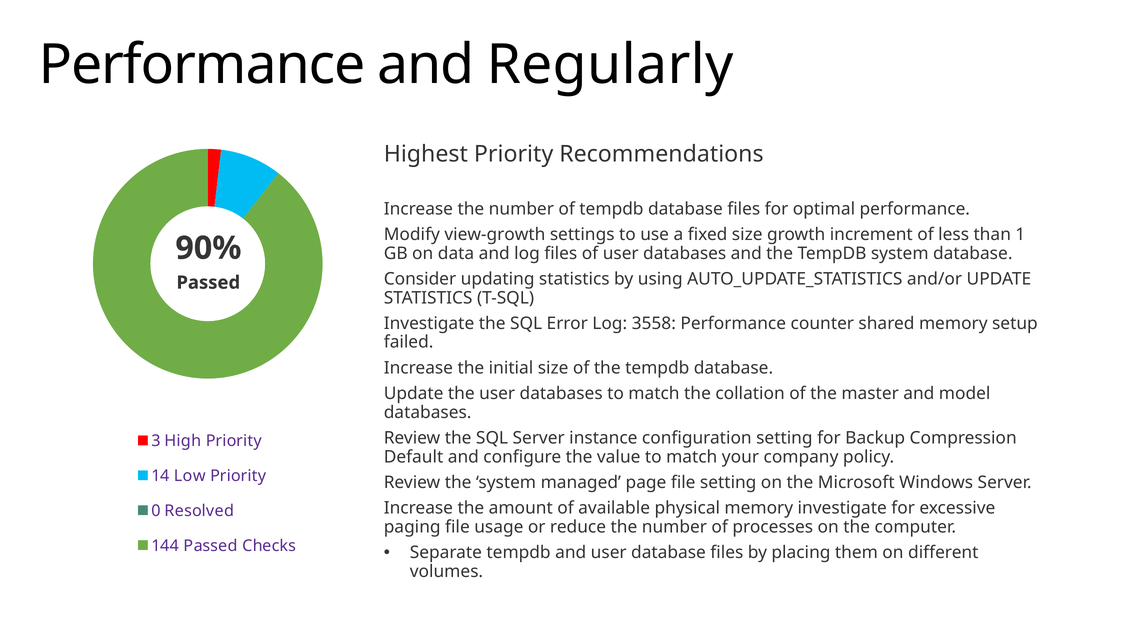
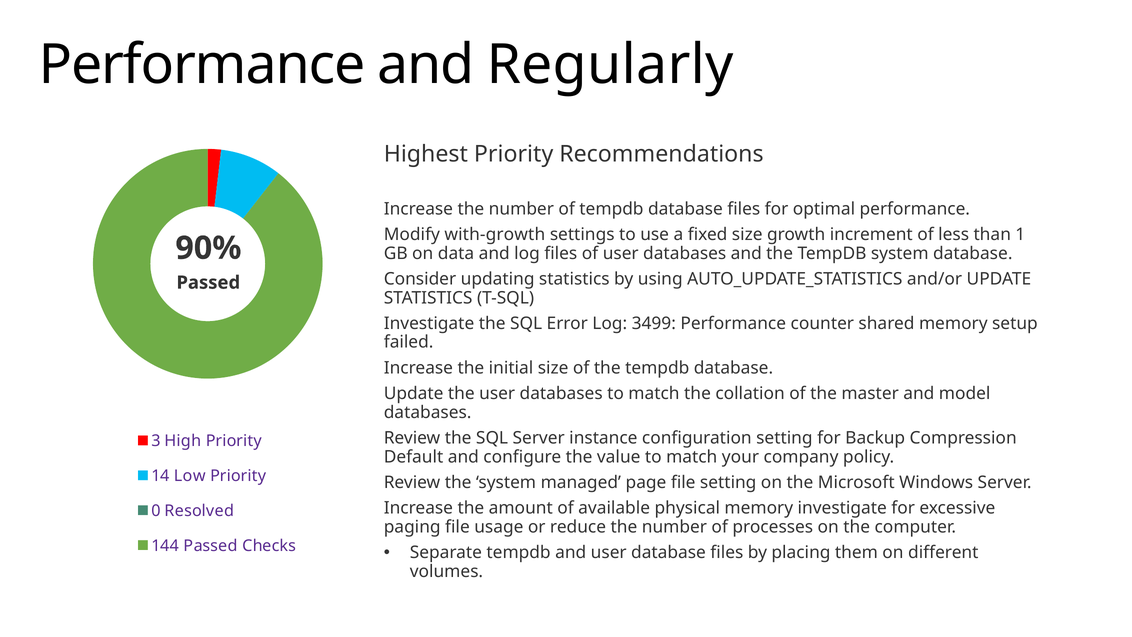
view-growth: view-growth -> with-growth
3558: 3558 -> 3499
